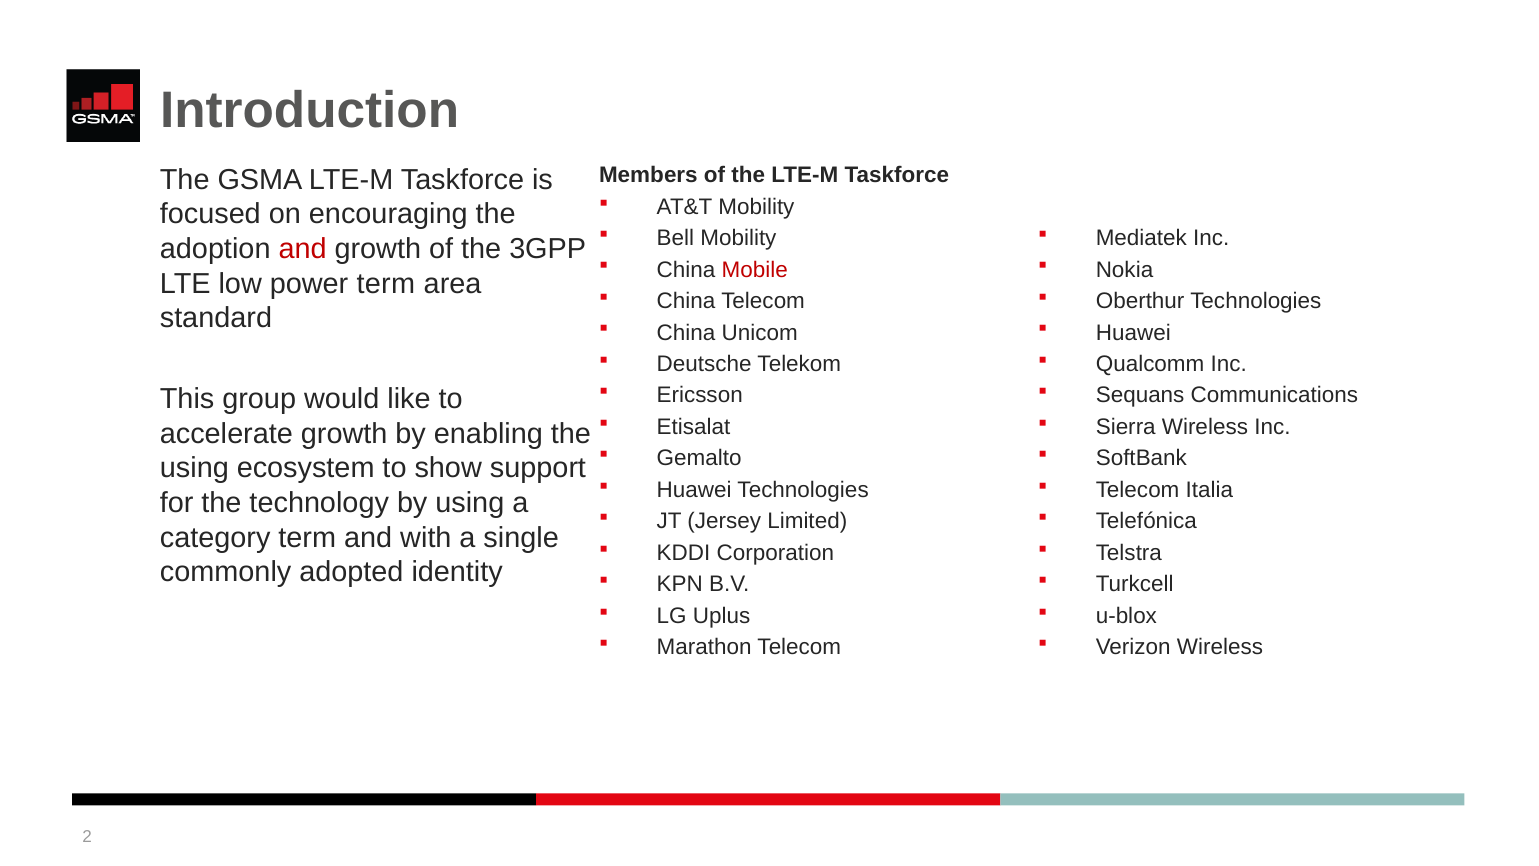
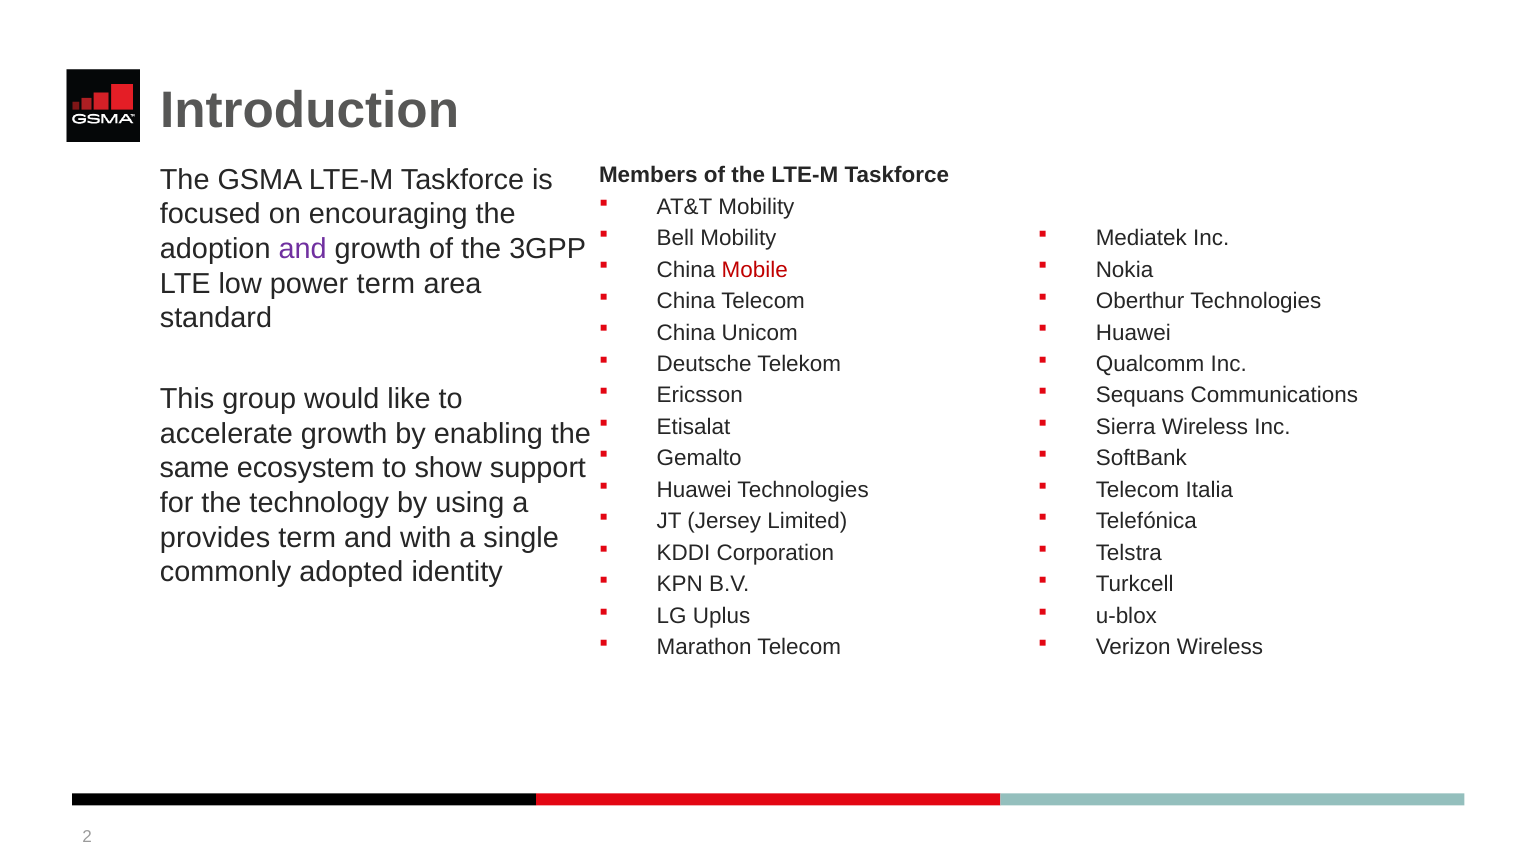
and at (303, 249) colour: red -> purple
using at (194, 468): using -> same
category: category -> provides
